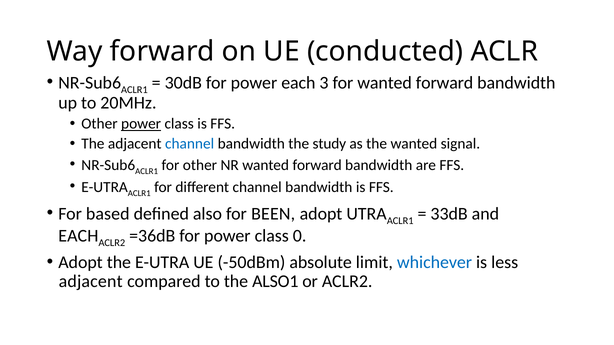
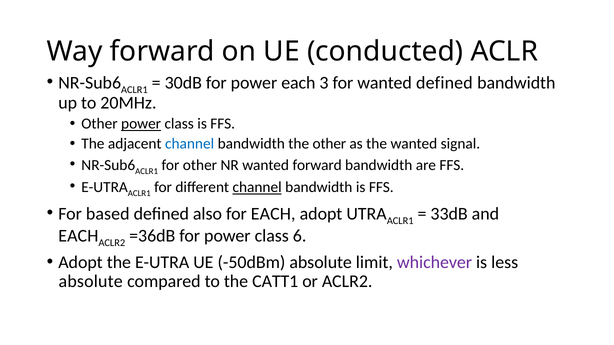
for wanted forward: forward -> defined
the study: study -> other
channel at (257, 187) underline: none -> present
for BEEN: BEEN -> EACH
0: 0 -> 6
whichever colour: blue -> purple
adjacent at (91, 282): adjacent -> absolute
ALSO1: ALSO1 -> CATT1
